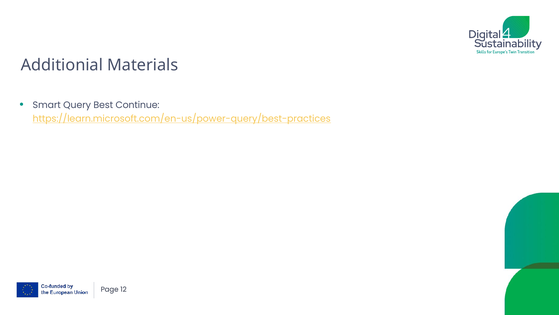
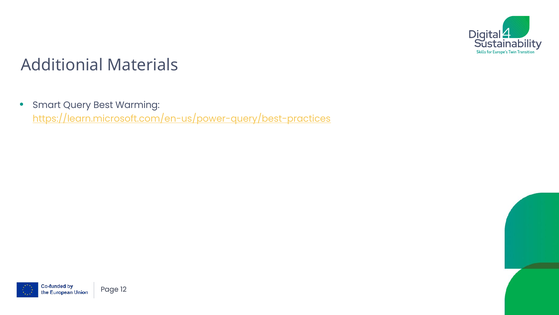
Continue: Continue -> Warming
